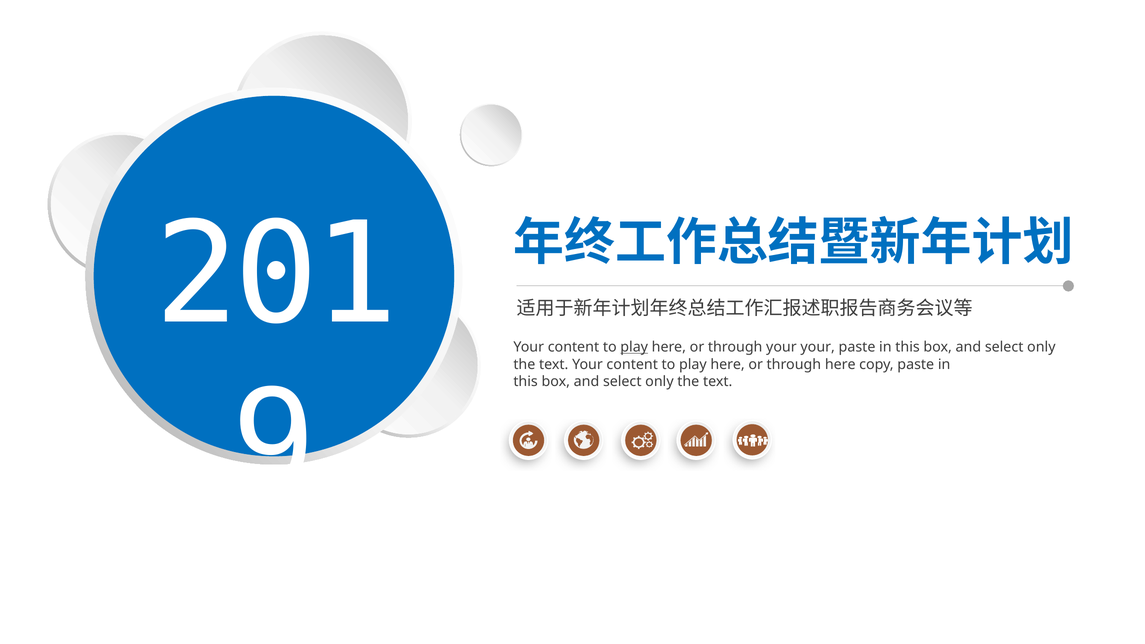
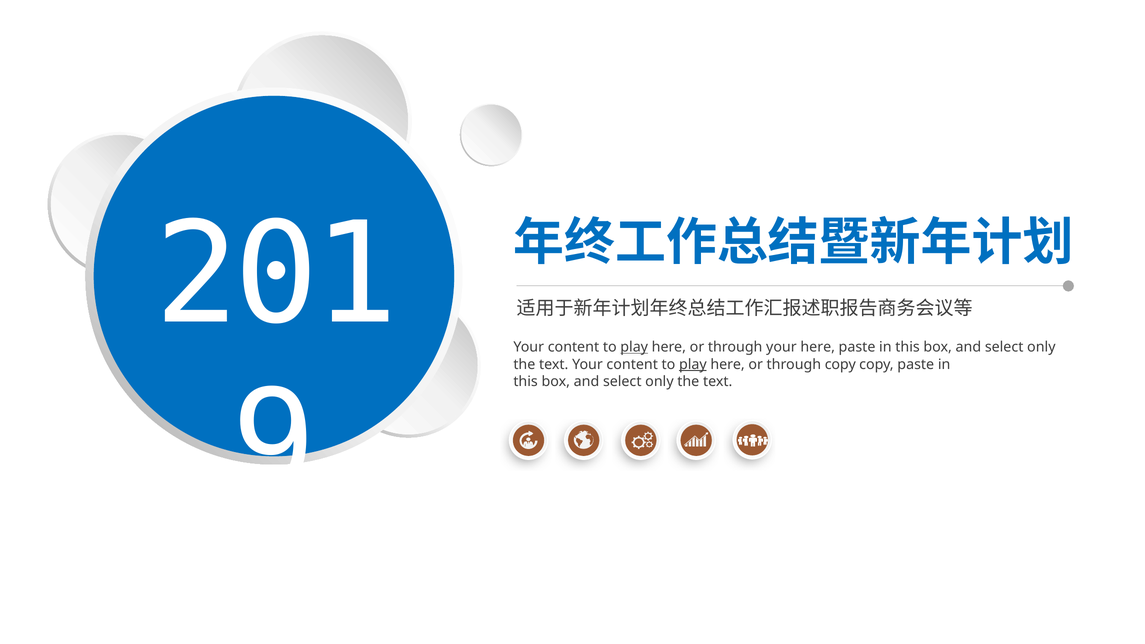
your your: your -> here
play at (693, 364) underline: none -> present
through here: here -> copy
